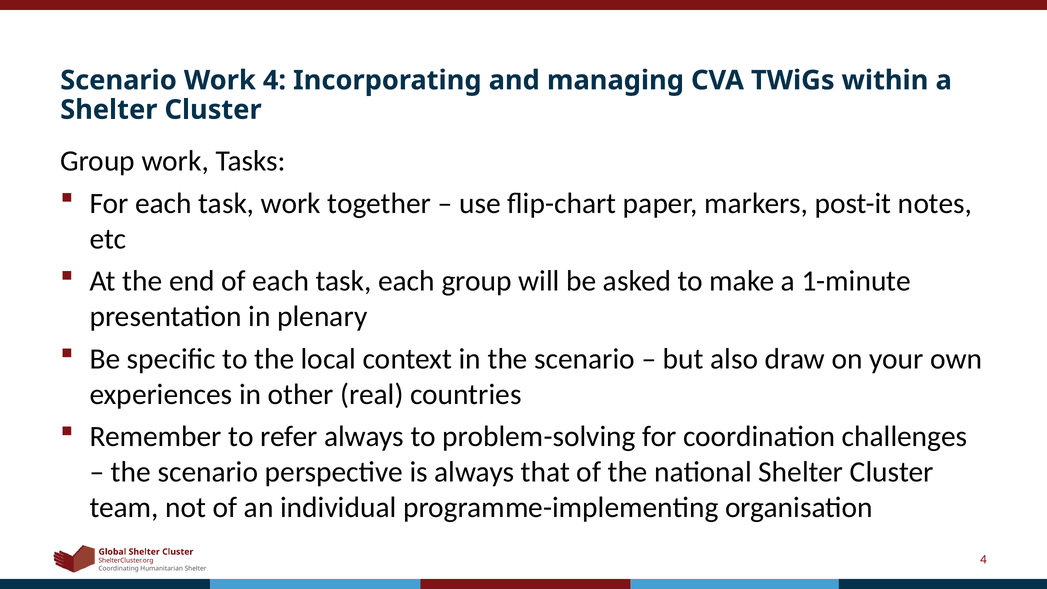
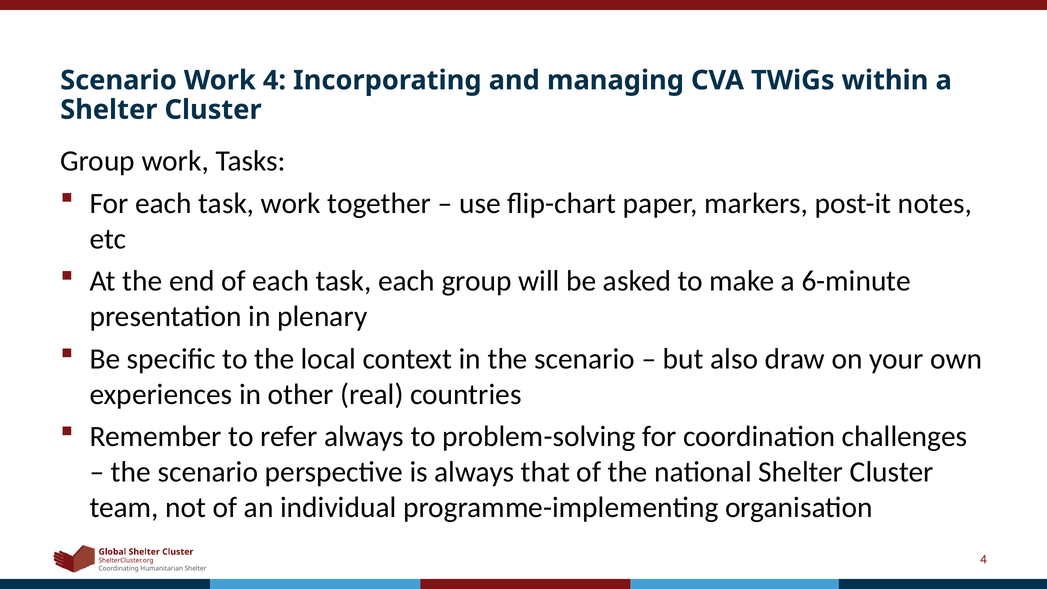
1-minute: 1-minute -> 6-minute
